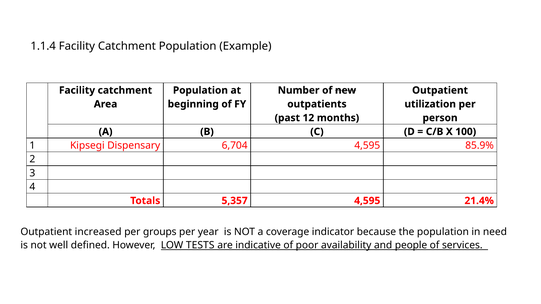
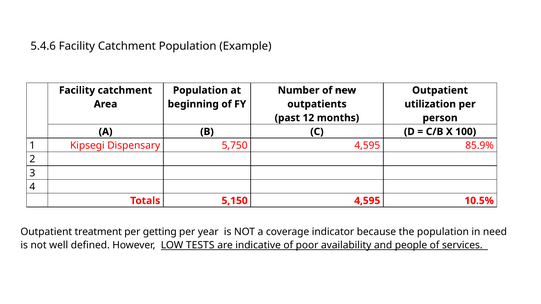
1.1.4: 1.1.4 -> 5.4.6
6,704: 6,704 -> 5,750
5,357: 5,357 -> 5,150
21.4%: 21.4% -> 10.5%
increased: increased -> treatment
groups: groups -> getting
